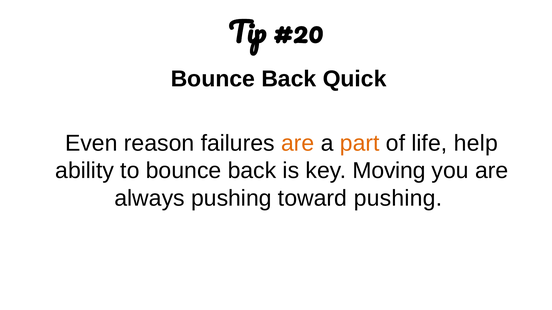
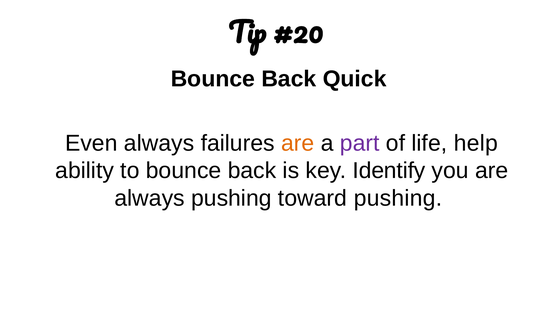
Even reason: reason -> always
part colour: orange -> purple
Moving: Moving -> Identify
